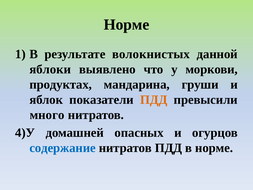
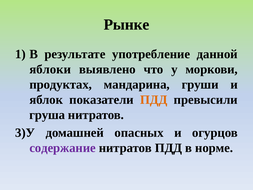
Норме at (126, 24): Норме -> Рынке
волокнистых: волокнистых -> употребление
много: много -> груша
4)У: 4)У -> 3)У
содержание colour: blue -> purple
